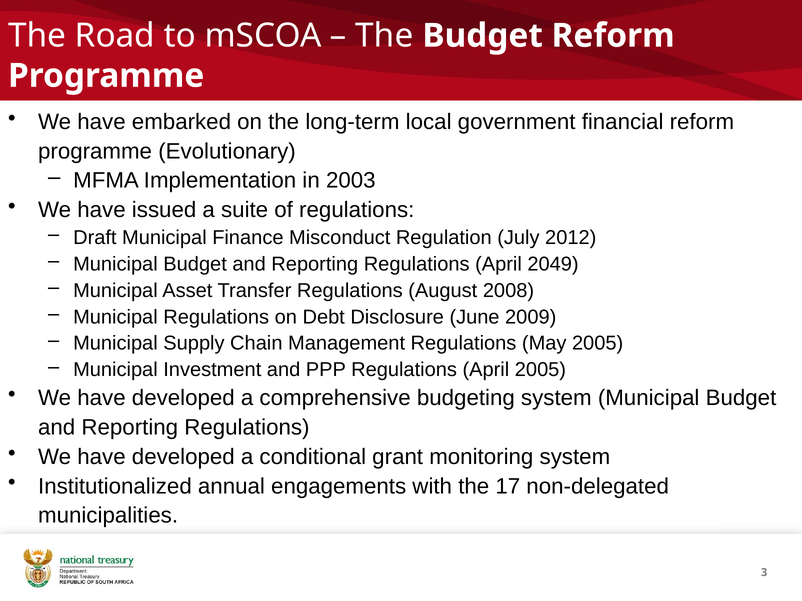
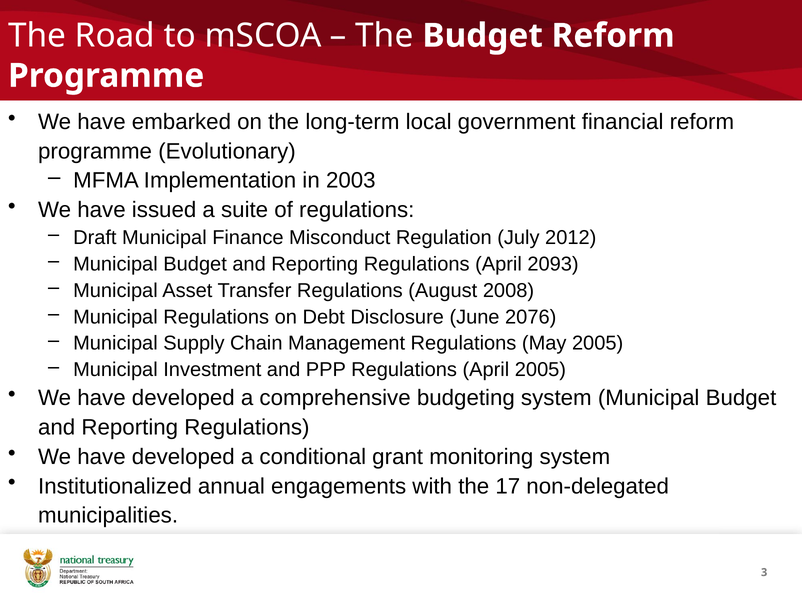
2049: 2049 -> 2093
2009: 2009 -> 2076
